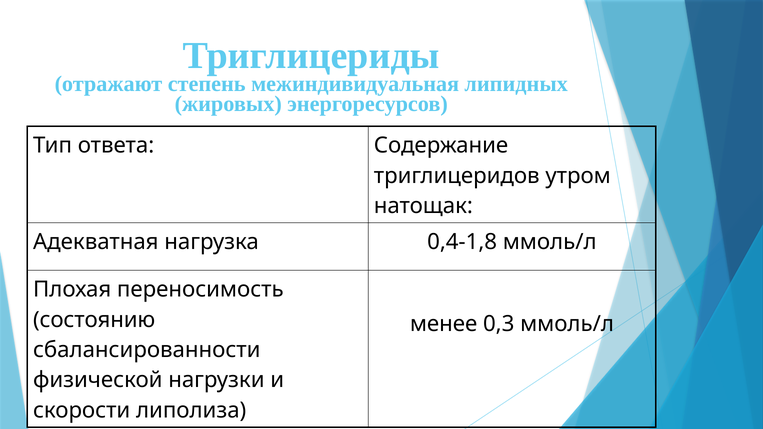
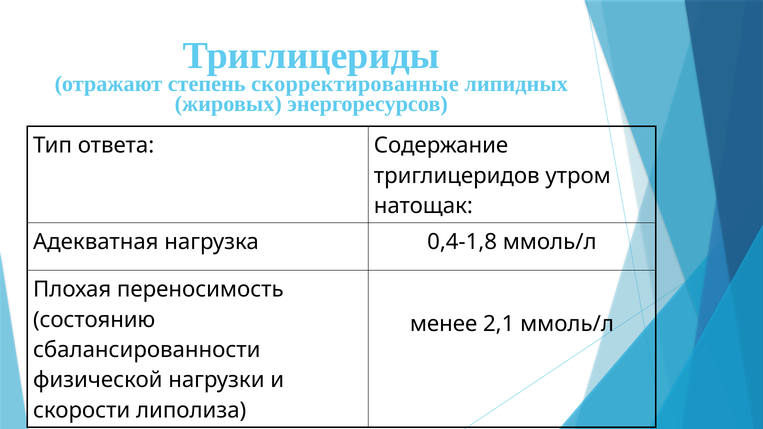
межиндивидуальная: межиндивидуальная -> скорректированные
0,3: 0,3 -> 2,1
